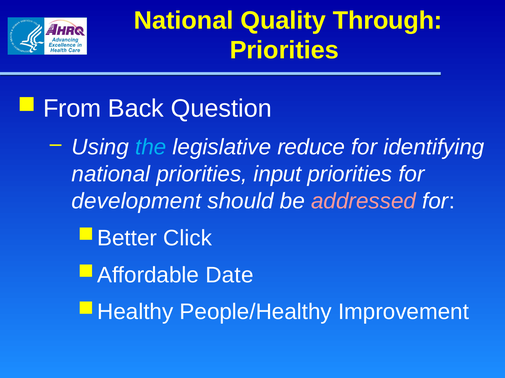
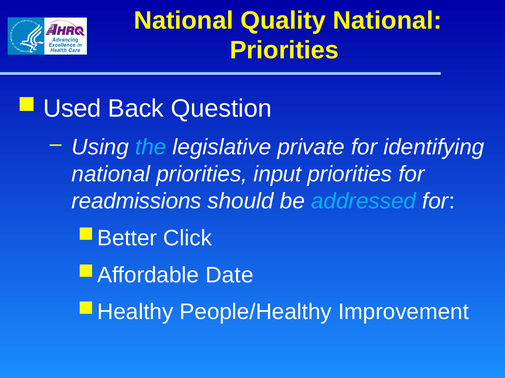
Quality Through: Through -> National
From: From -> Used
reduce: reduce -> private
development: development -> readmissions
addressed colour: pink -> light blue
